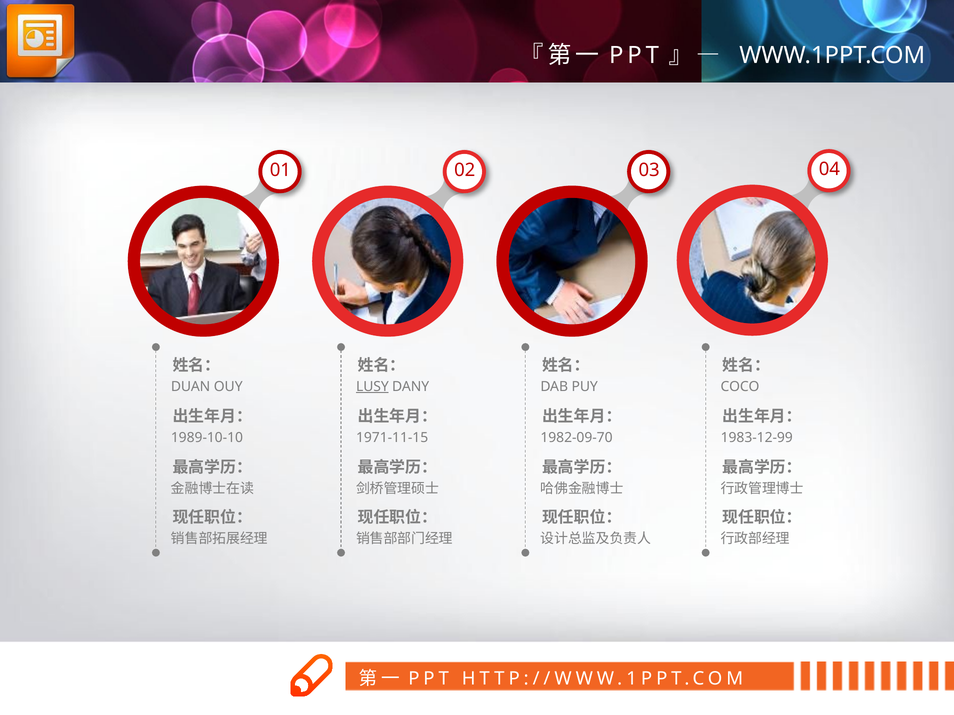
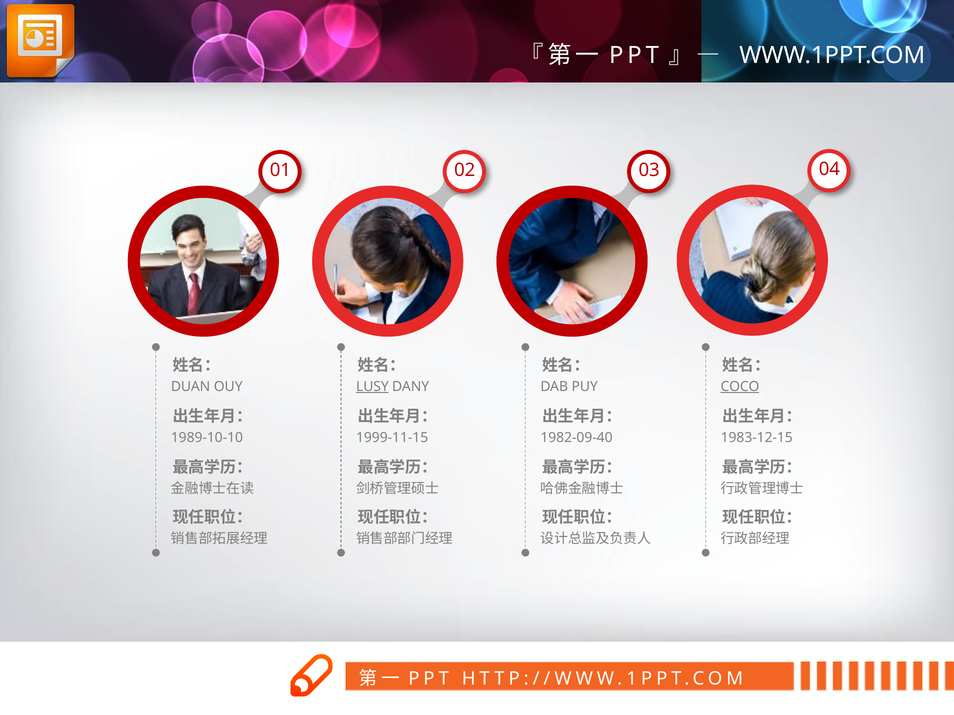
COCO underline: none -> present
1971-11-15: 1971-11-15 -> 1999-11-15
1982-09-70: 1982-09-70 -> 1982-09-40
1983-12-99: 1983-12-99 -> 1983-12-15
